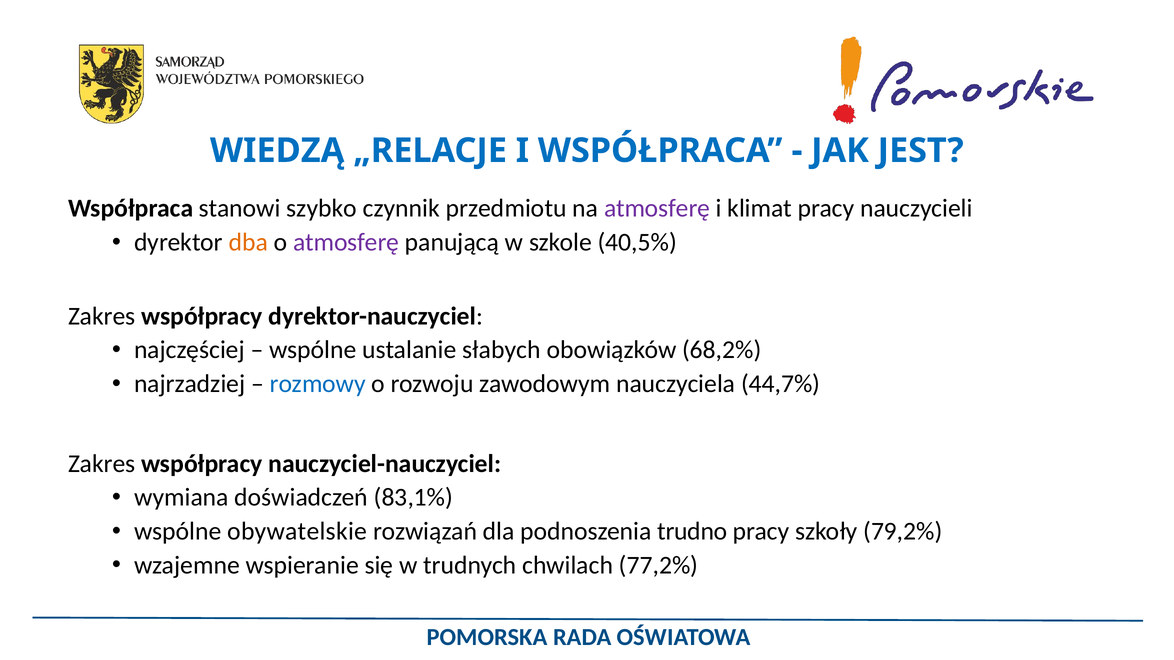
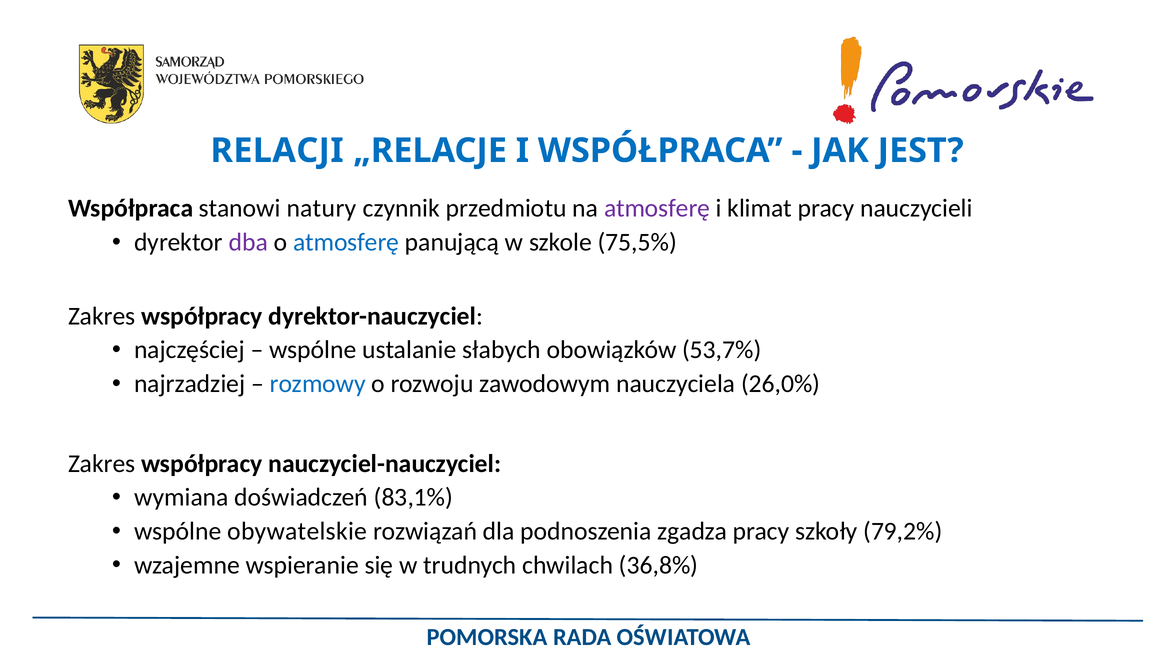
WIEDZĄ: WIEDZĄ -> RELACJI
szybko: szybko -> natury
dba colour: orange -> purple
atmosferę at (346, 242) colour: purple -> blue
40,5%: 40,5% -> 75,5%
68,2%: 68,2% -> 53,7%
44,7%: 44,7% -> 26,0%
trudno: trudno -> zgadza
77,2%: 77,2% -> 36,8%
